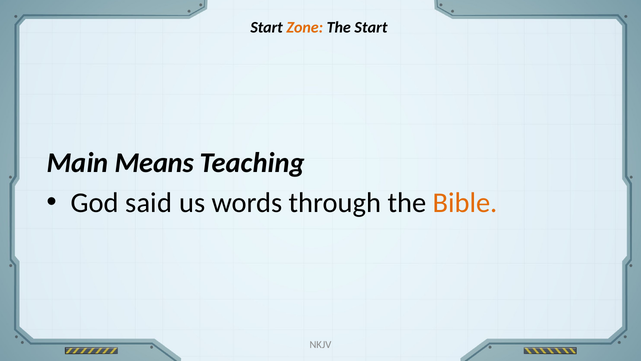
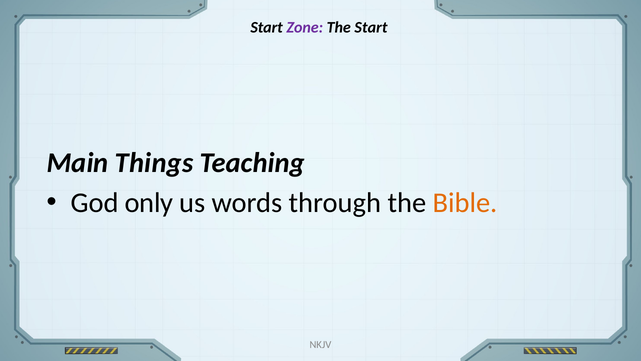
Zone colour: orange -> purple
Means: Means -> Things
said: said -> only
